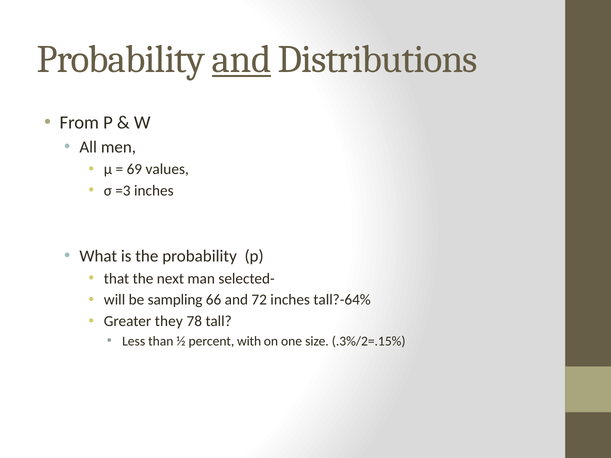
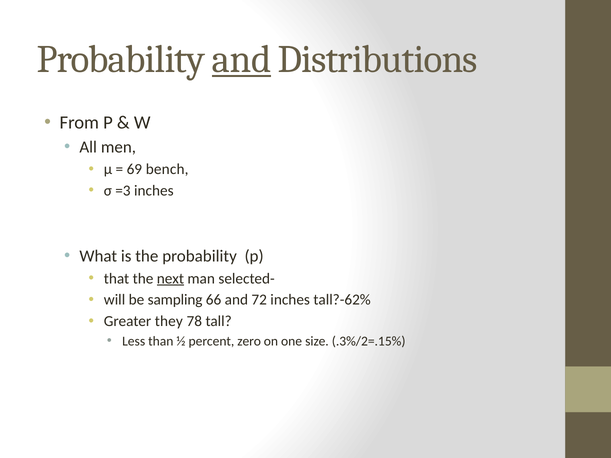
values: values -> bench
next underline: none -> present
tall?-64%: tall?-64% -> tall?-62%
with: with -> zero
